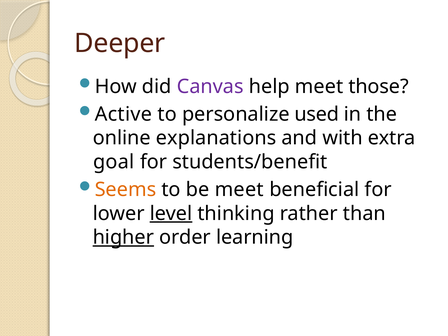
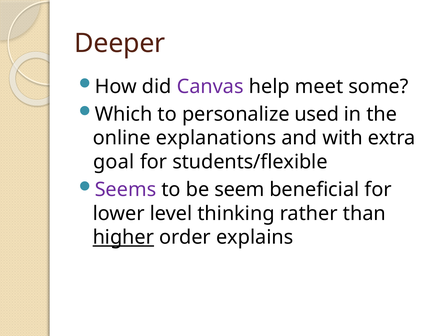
those: those -> some
Active: Active -> Which
students/benefit: students/benefit -> students/flexible
Seems colour: orange -> purple
be meet: meet -> seem
level underline: present -> none
learning: learning -> explains
